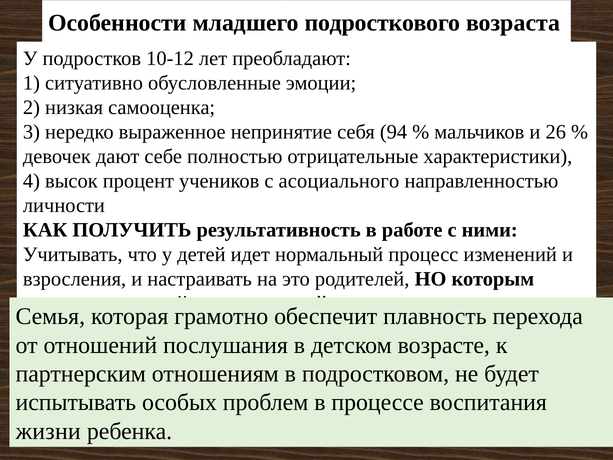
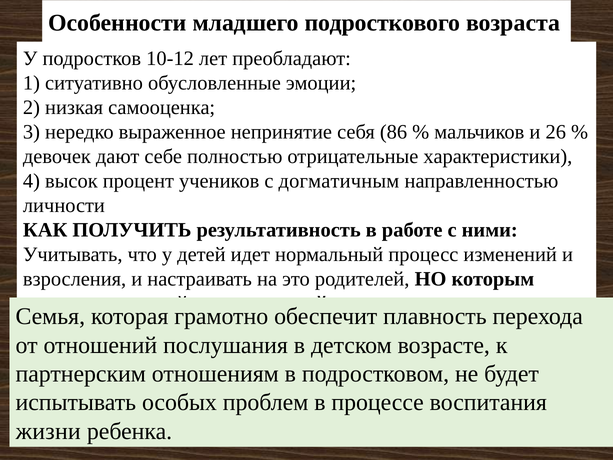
94: 94 -> 86
асоциального: асоциального -> догматичным
